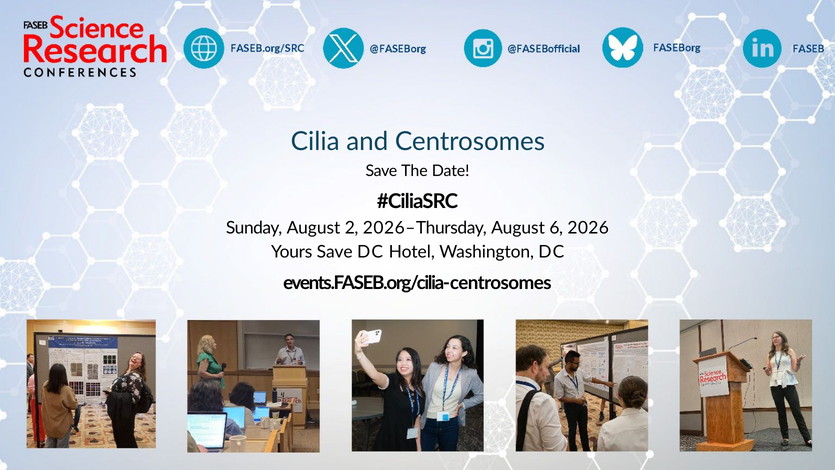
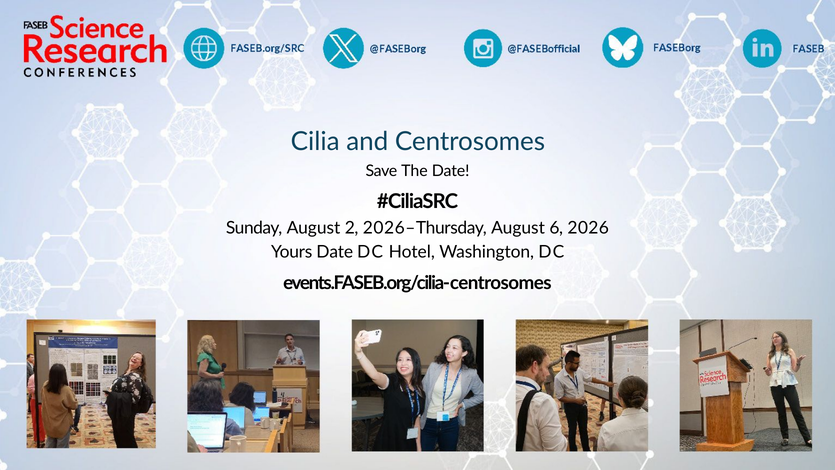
Yours Save: Save -> Date
